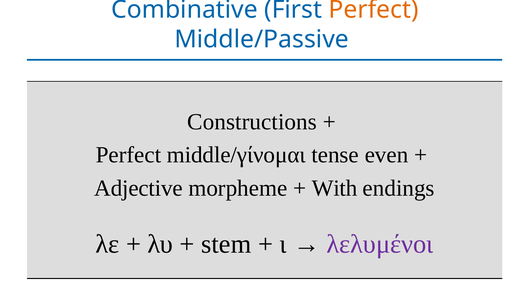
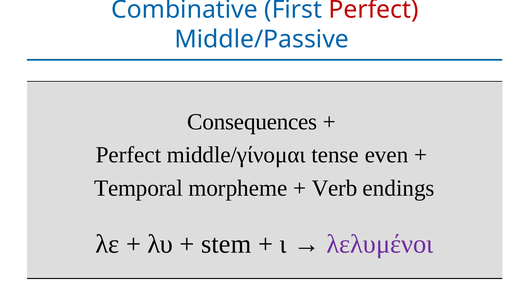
Perfect at (373, 10) colour: orange -> red
Constructions: Constructions -> Consequences
Adjective: Adjective -> Temporal
With: With -> Verb
